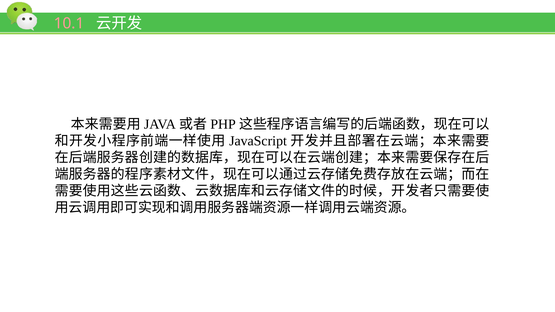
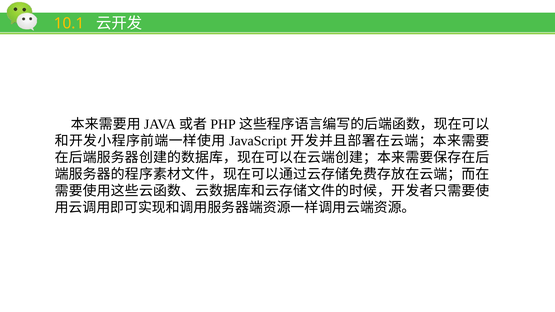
10.1 colour: pink -> yellow
